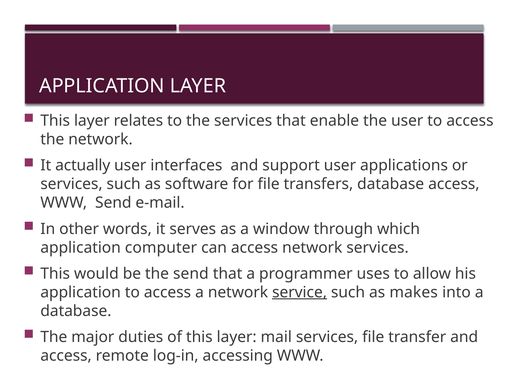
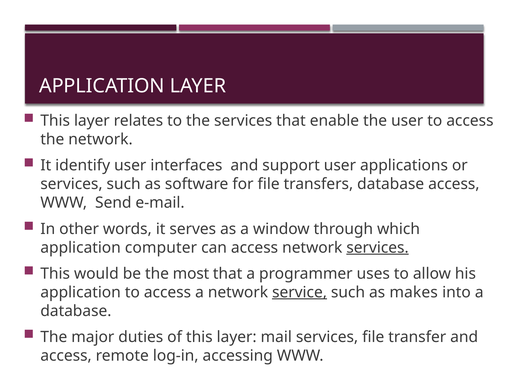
actually: actually -> identify
services at (378, 247) underline: none -> present
the send: send -> most
